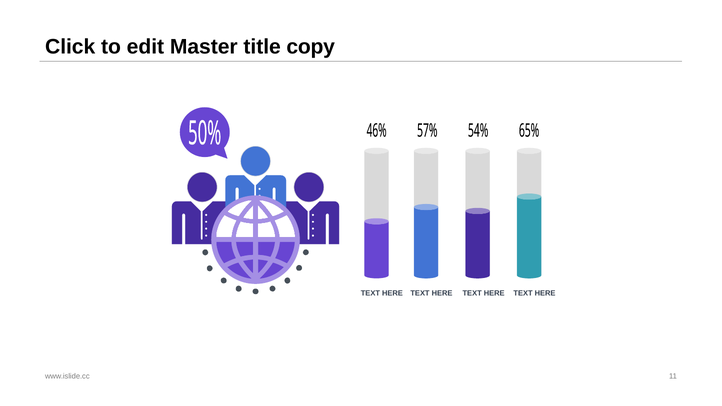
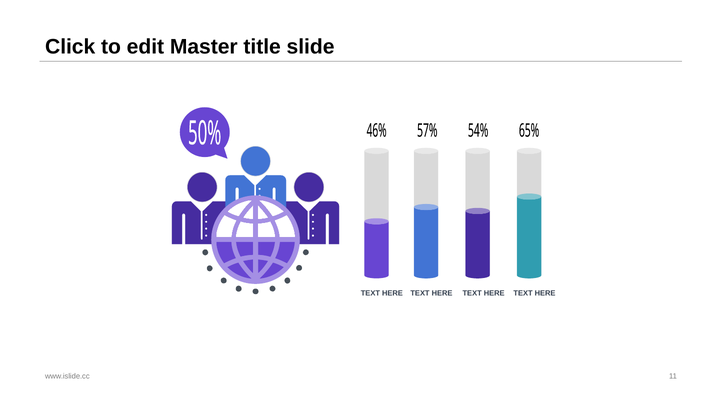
copy: copy -> slide
